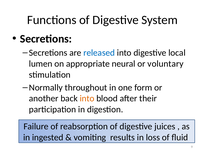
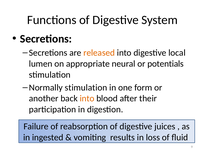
released colour: blue -> orange
voluntary: voluntary -> potentials
Normally throughout: throughout -> stimulation
